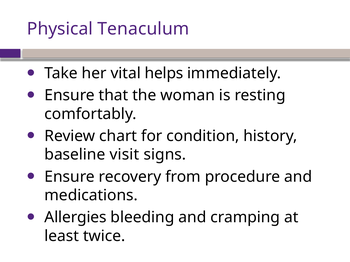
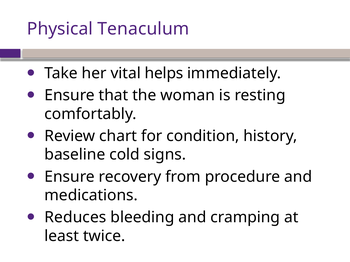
visit: visit -> cold
Allergies: Allergies -> Reduces
